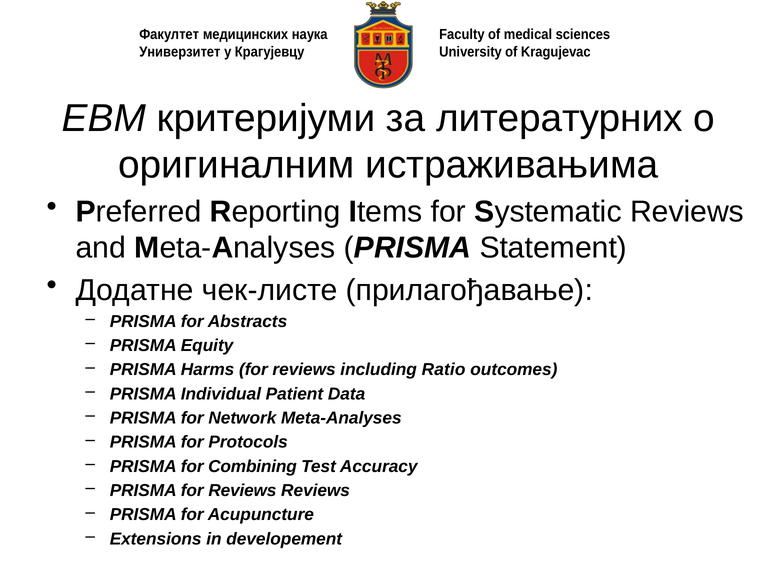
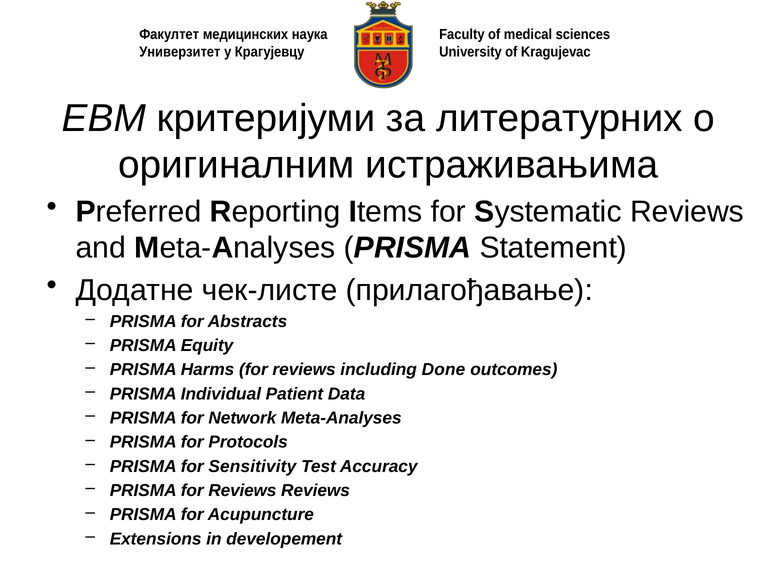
Ratio: Ratio -> Done
Combining: Combining -> Sensitivity
